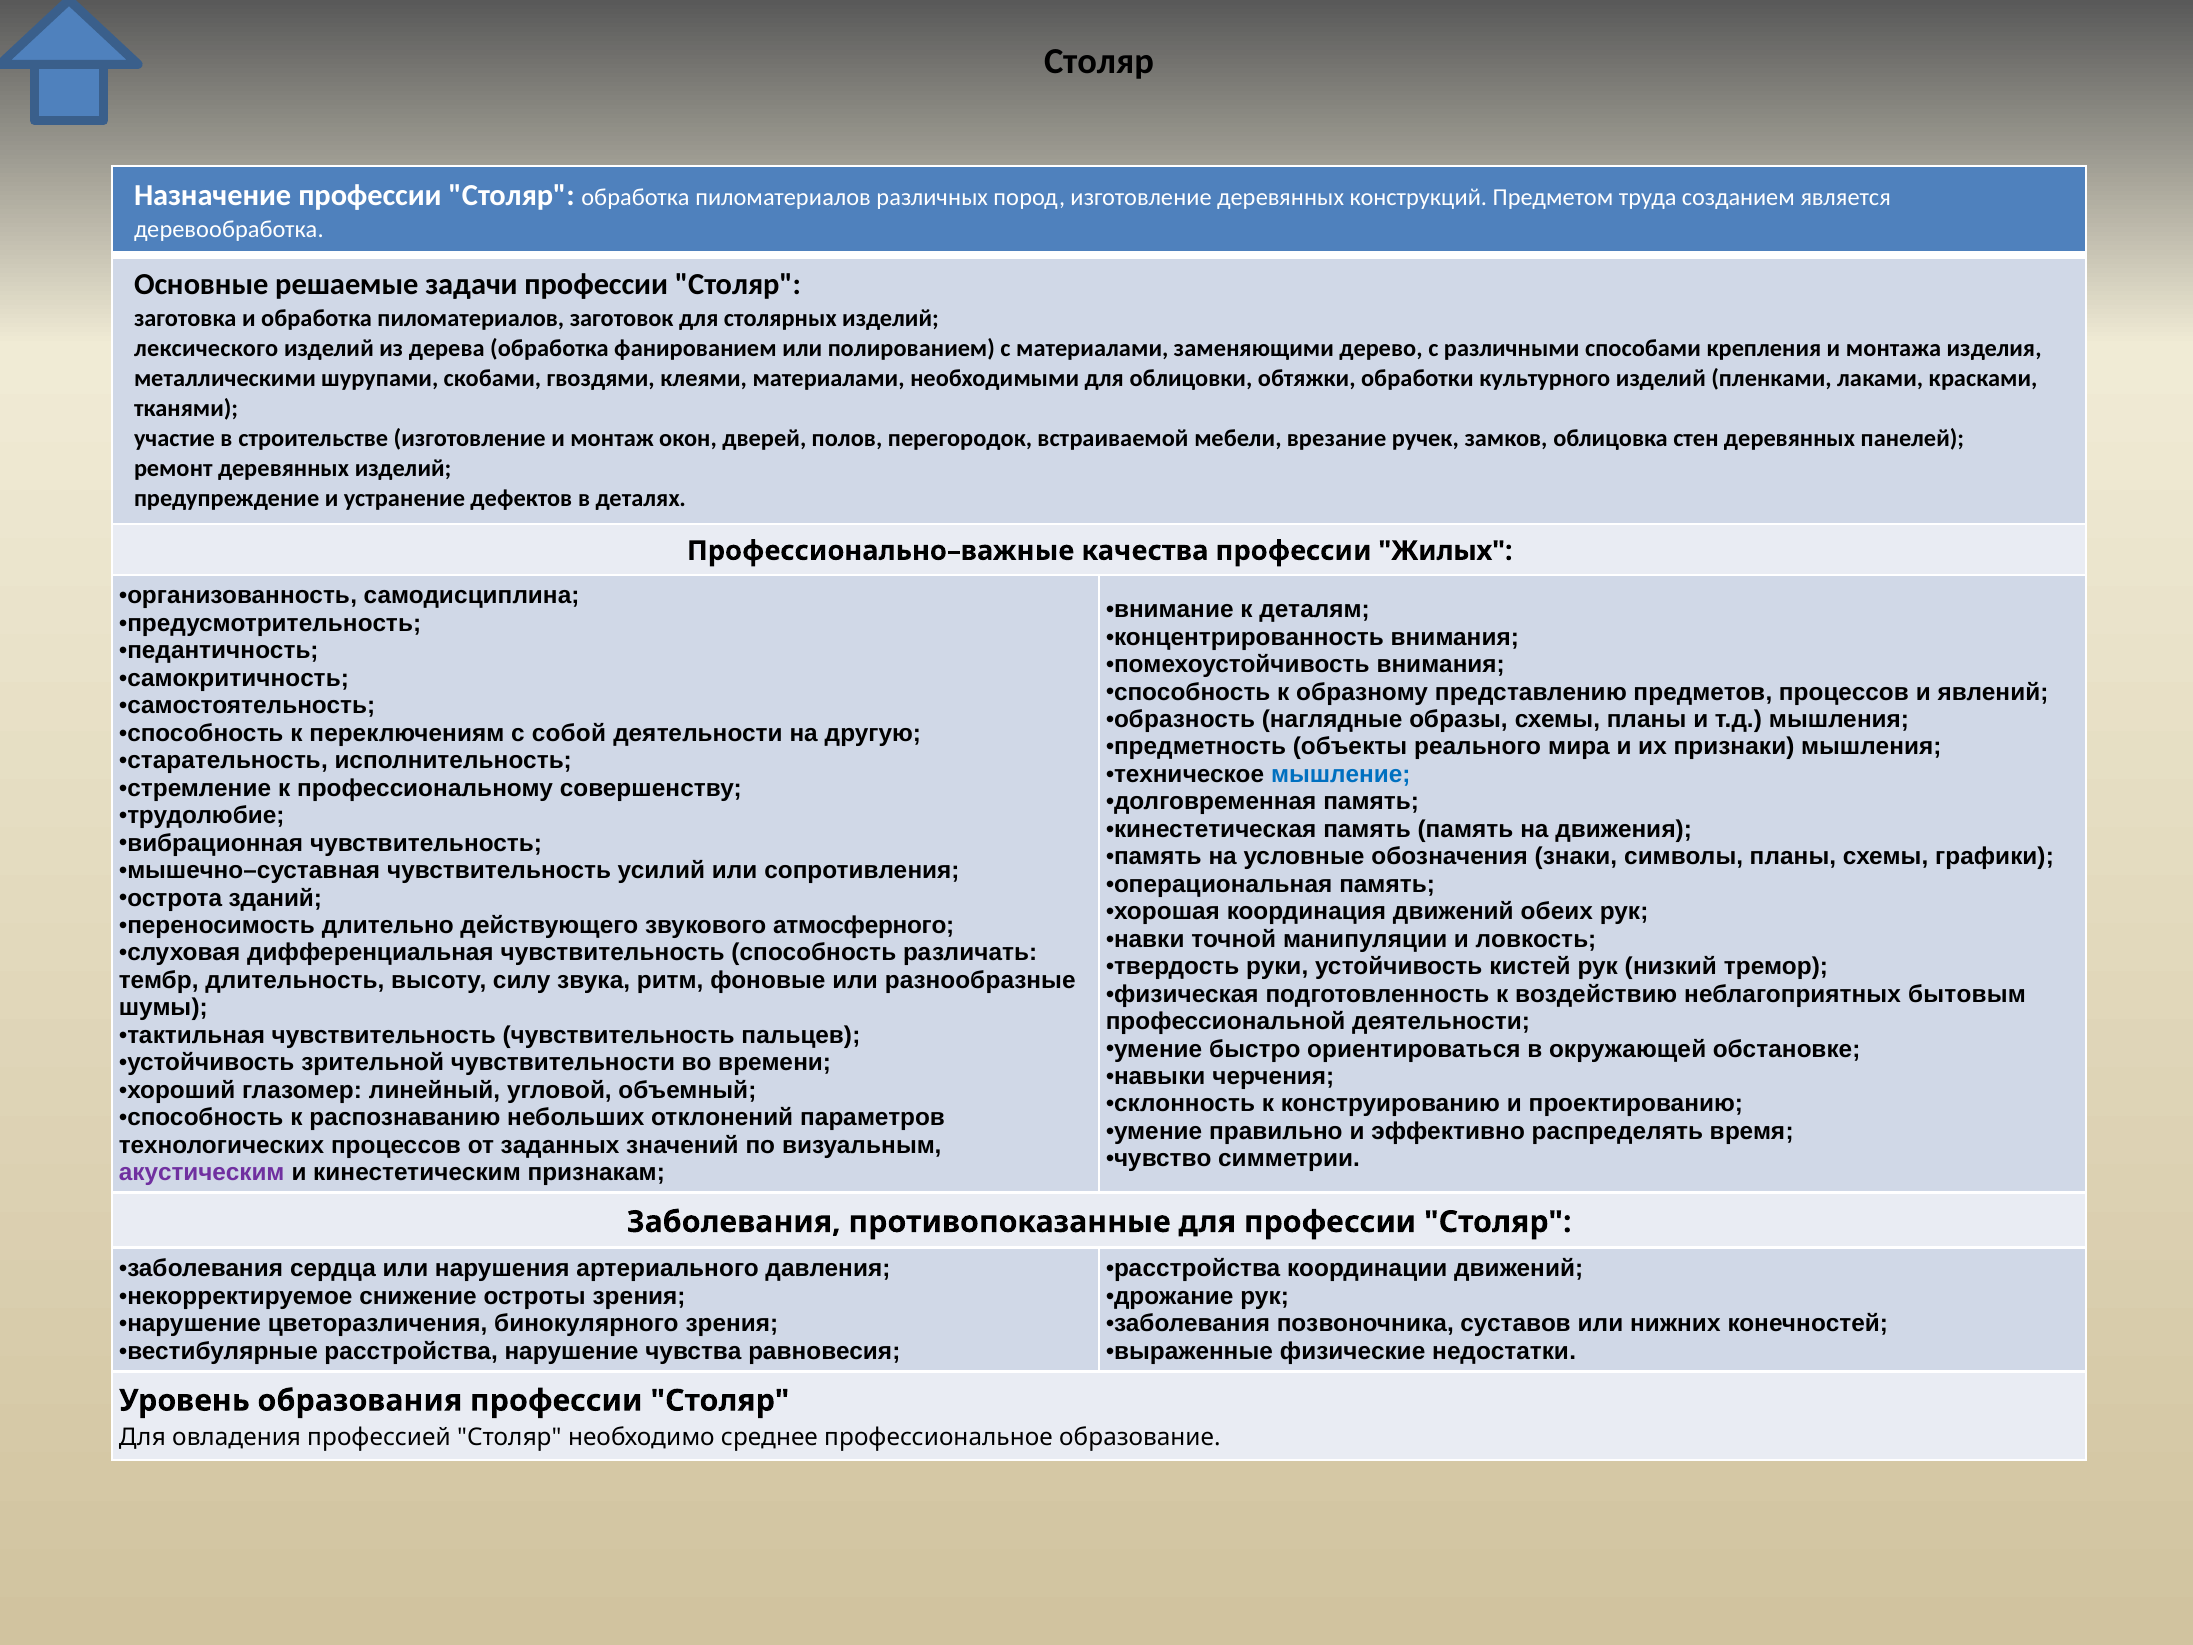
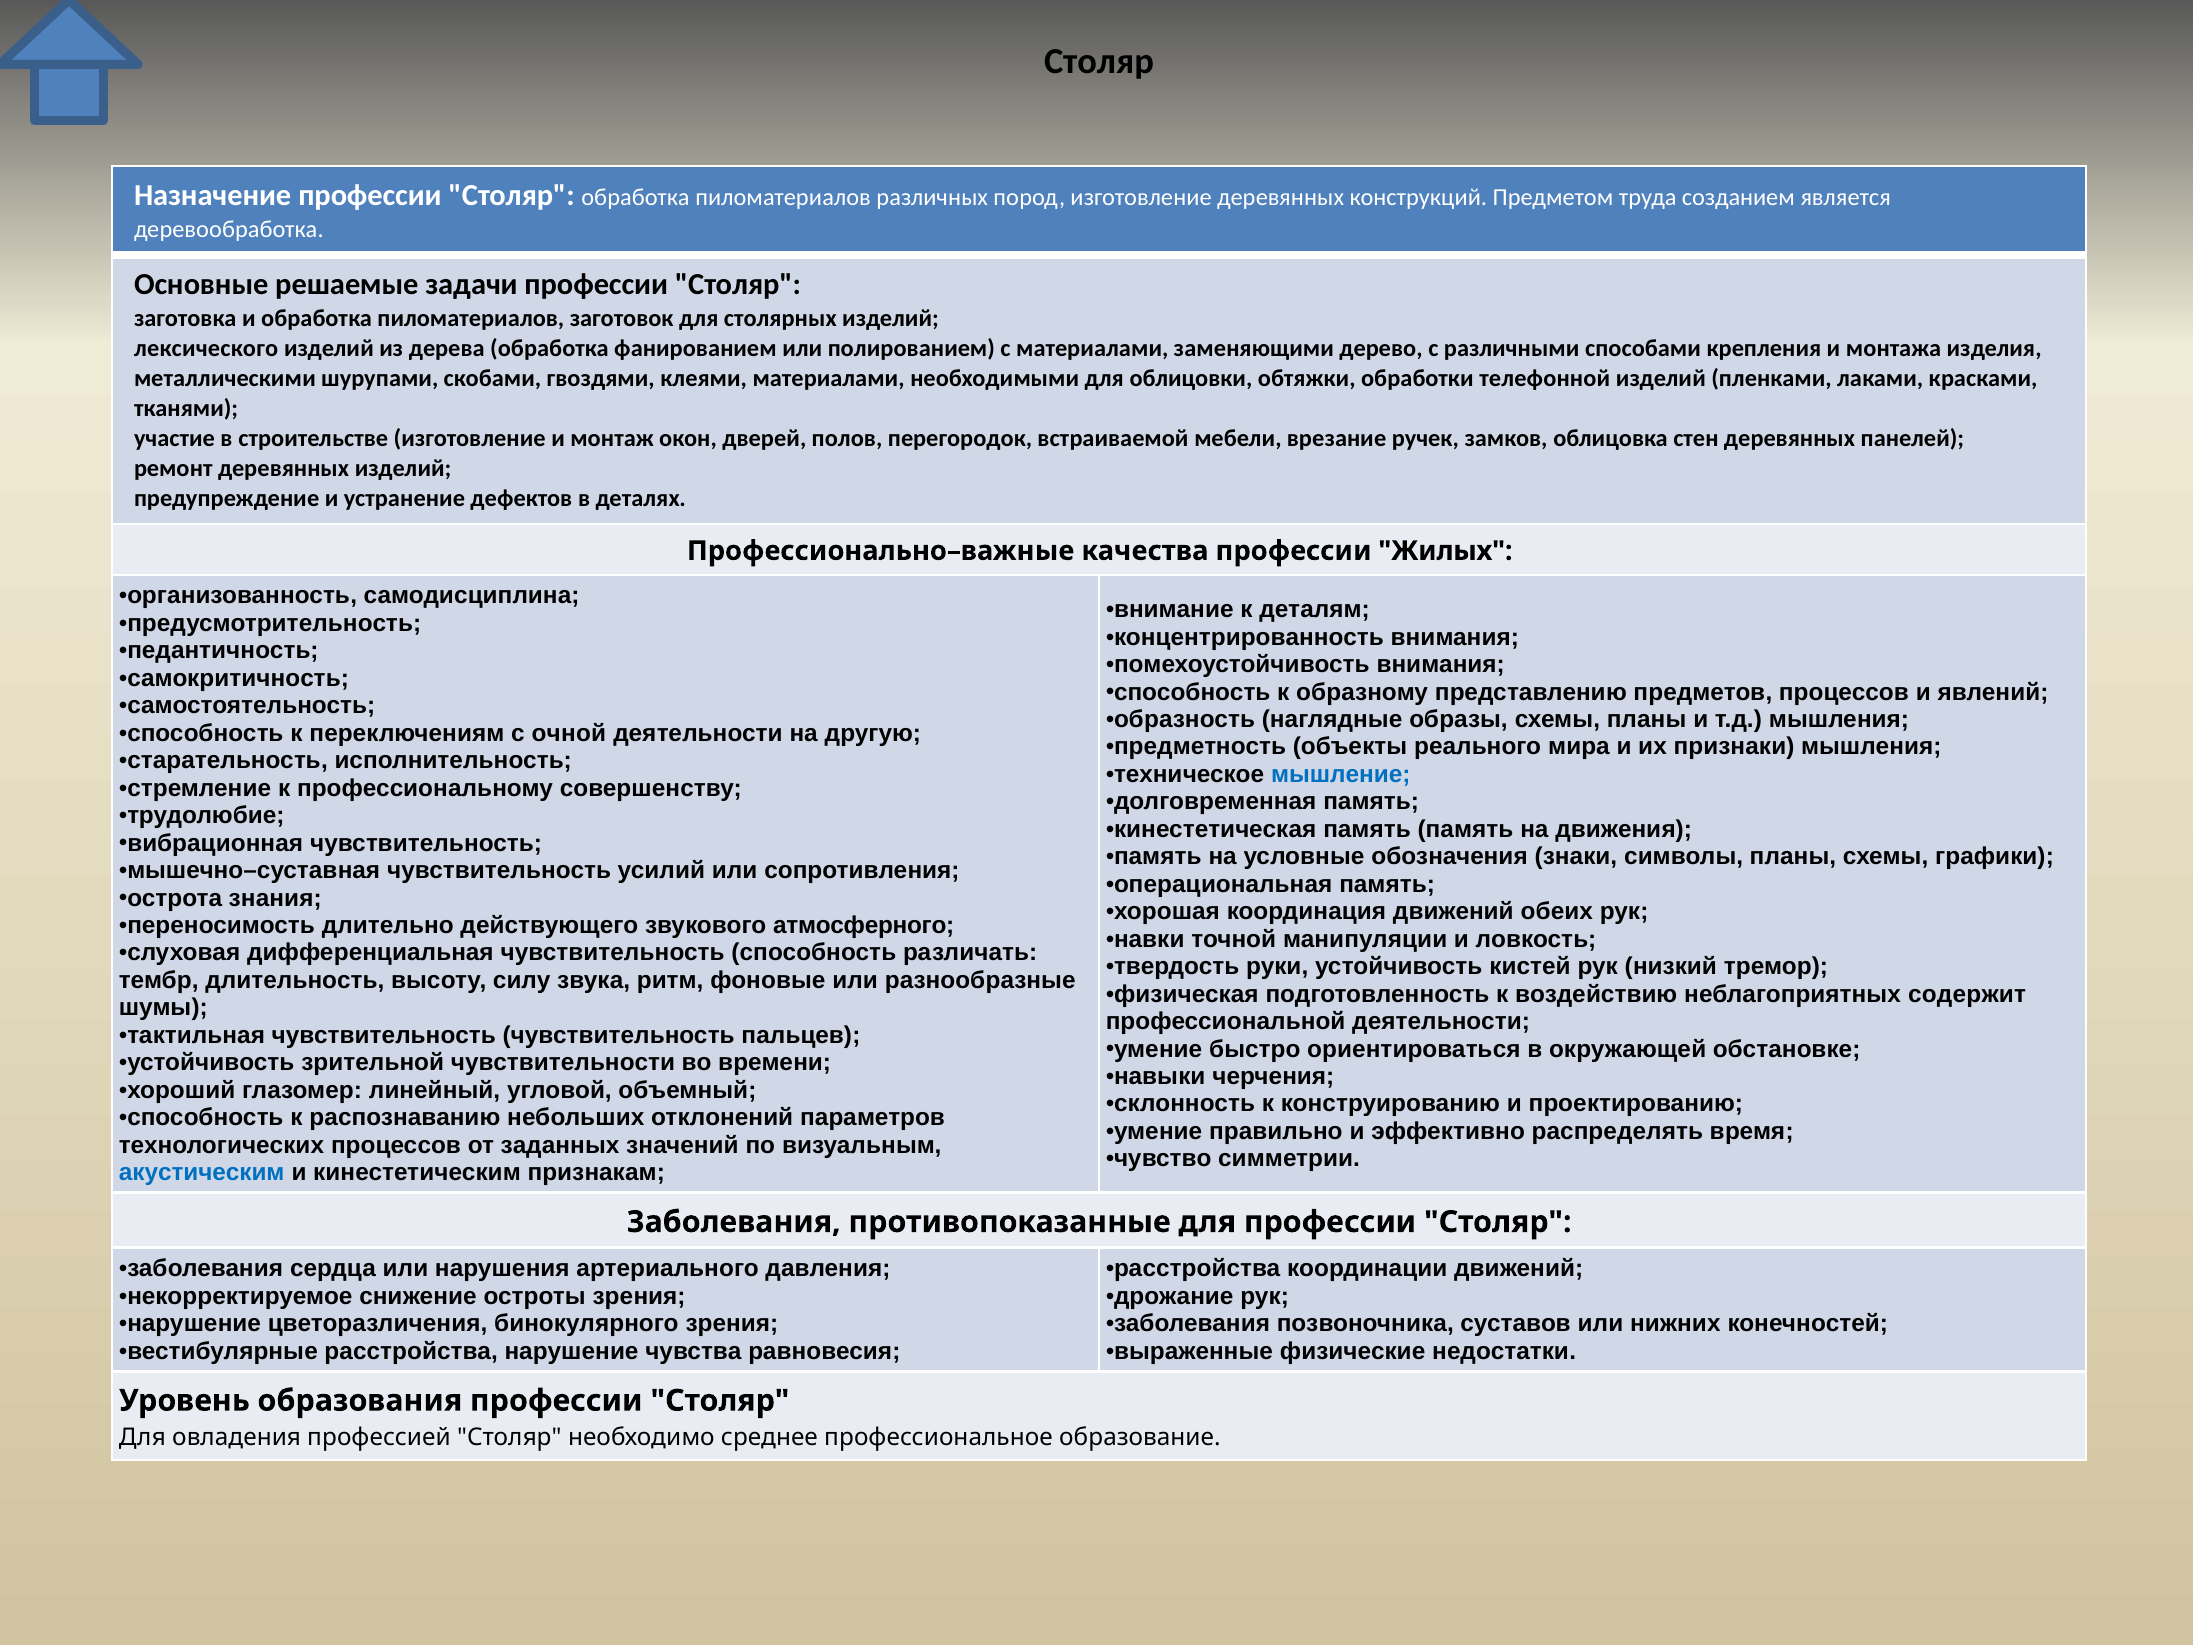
культурного: культурного -> телефонной
собой: собой -> очной
зданий: зданий -> знания
бытовым: бытовым -> содержит
акустическим colour: purple -> blue
